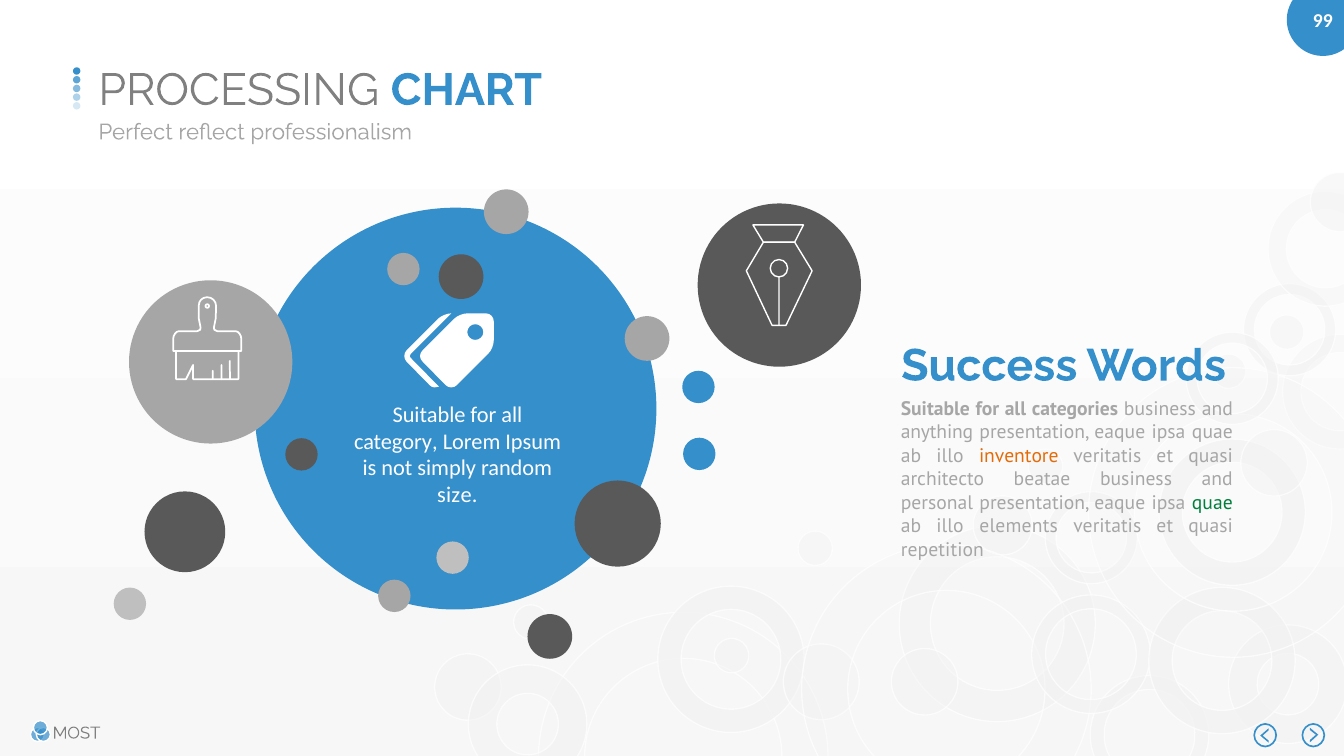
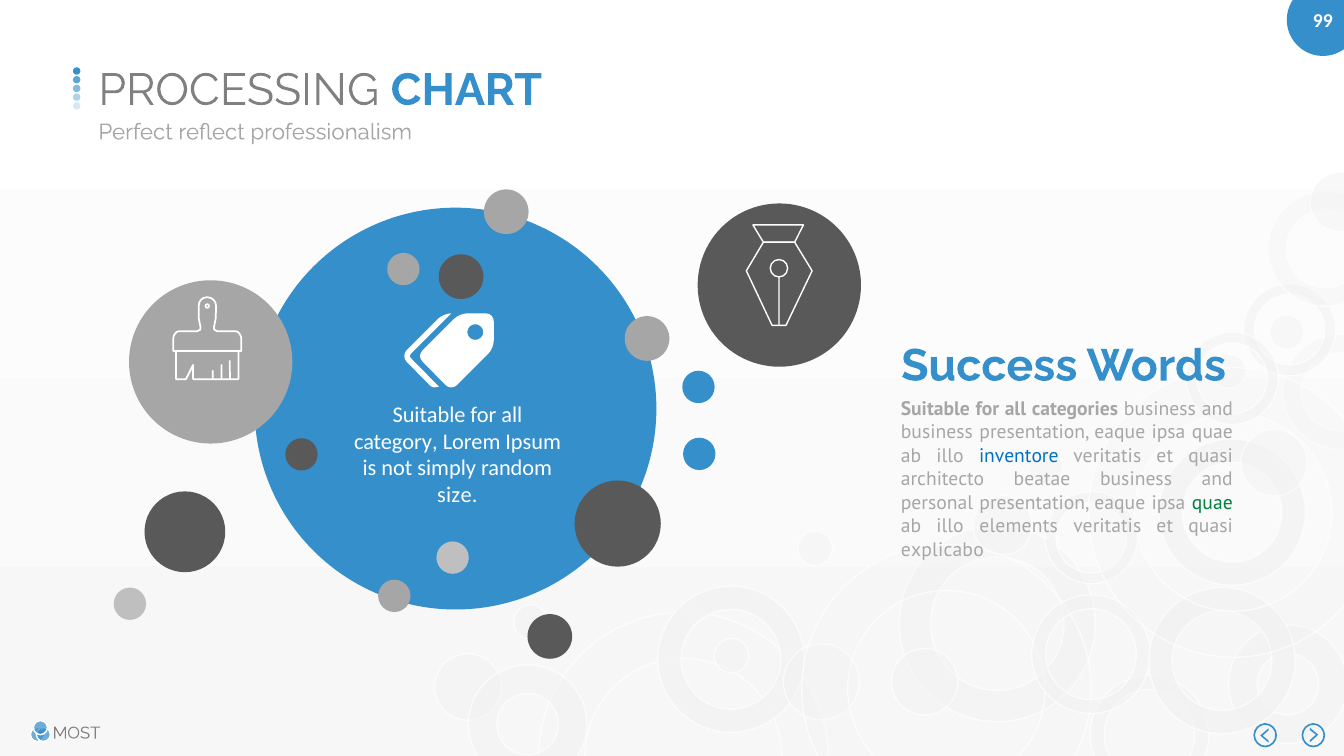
anything at (937, 432): anything -> business
inventore colour: orange -> blue
repetition: repetition -> explicabo
